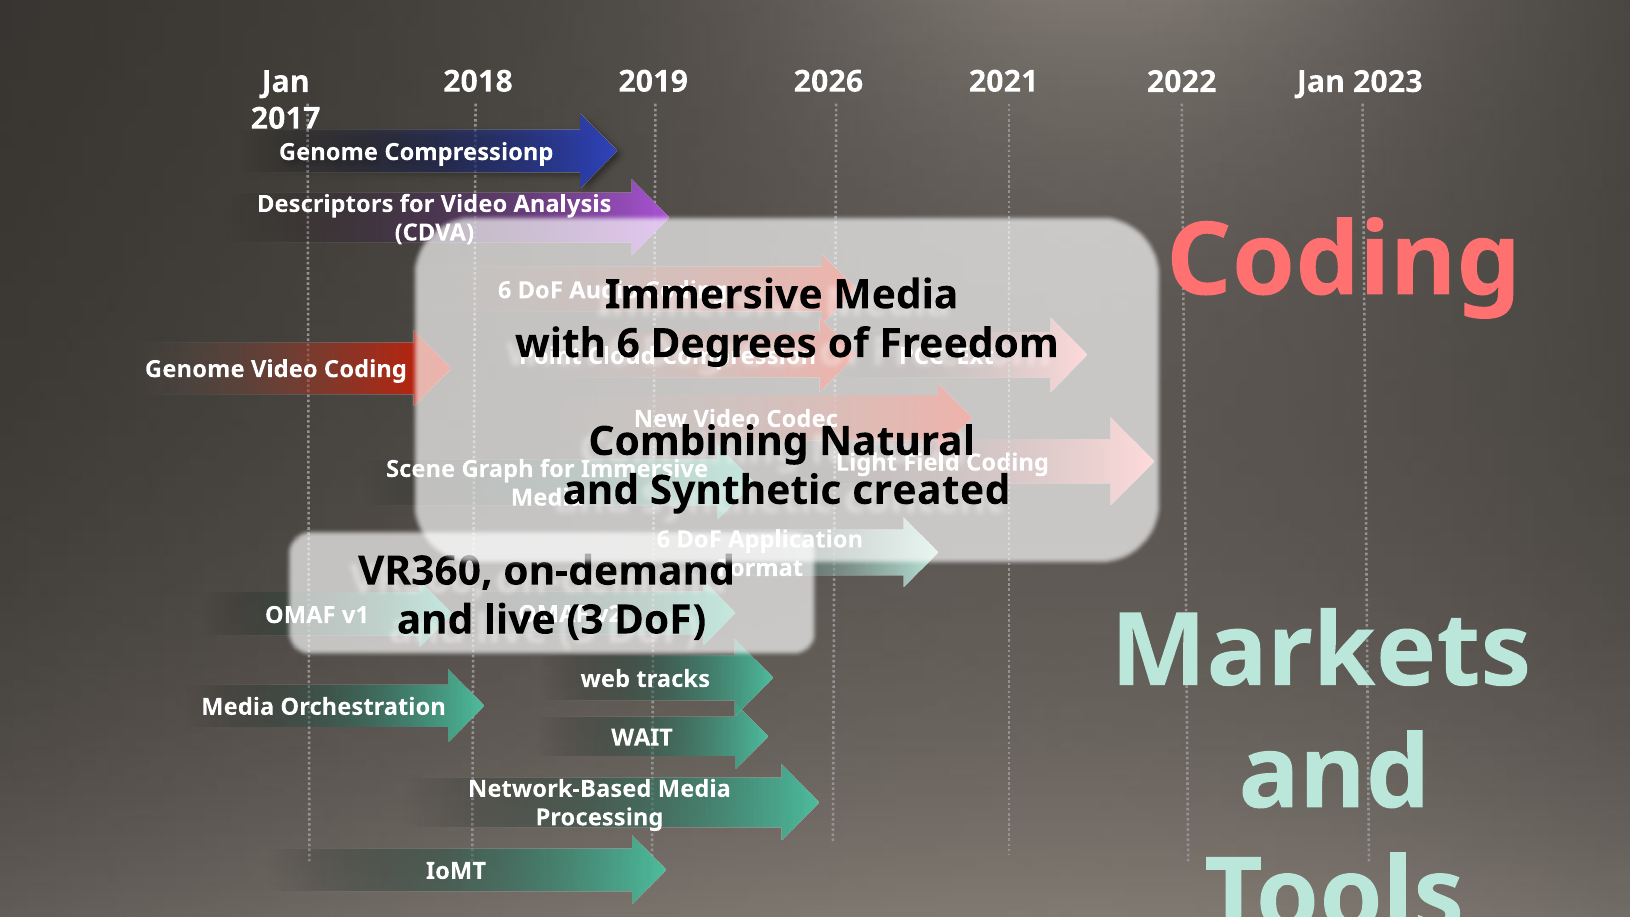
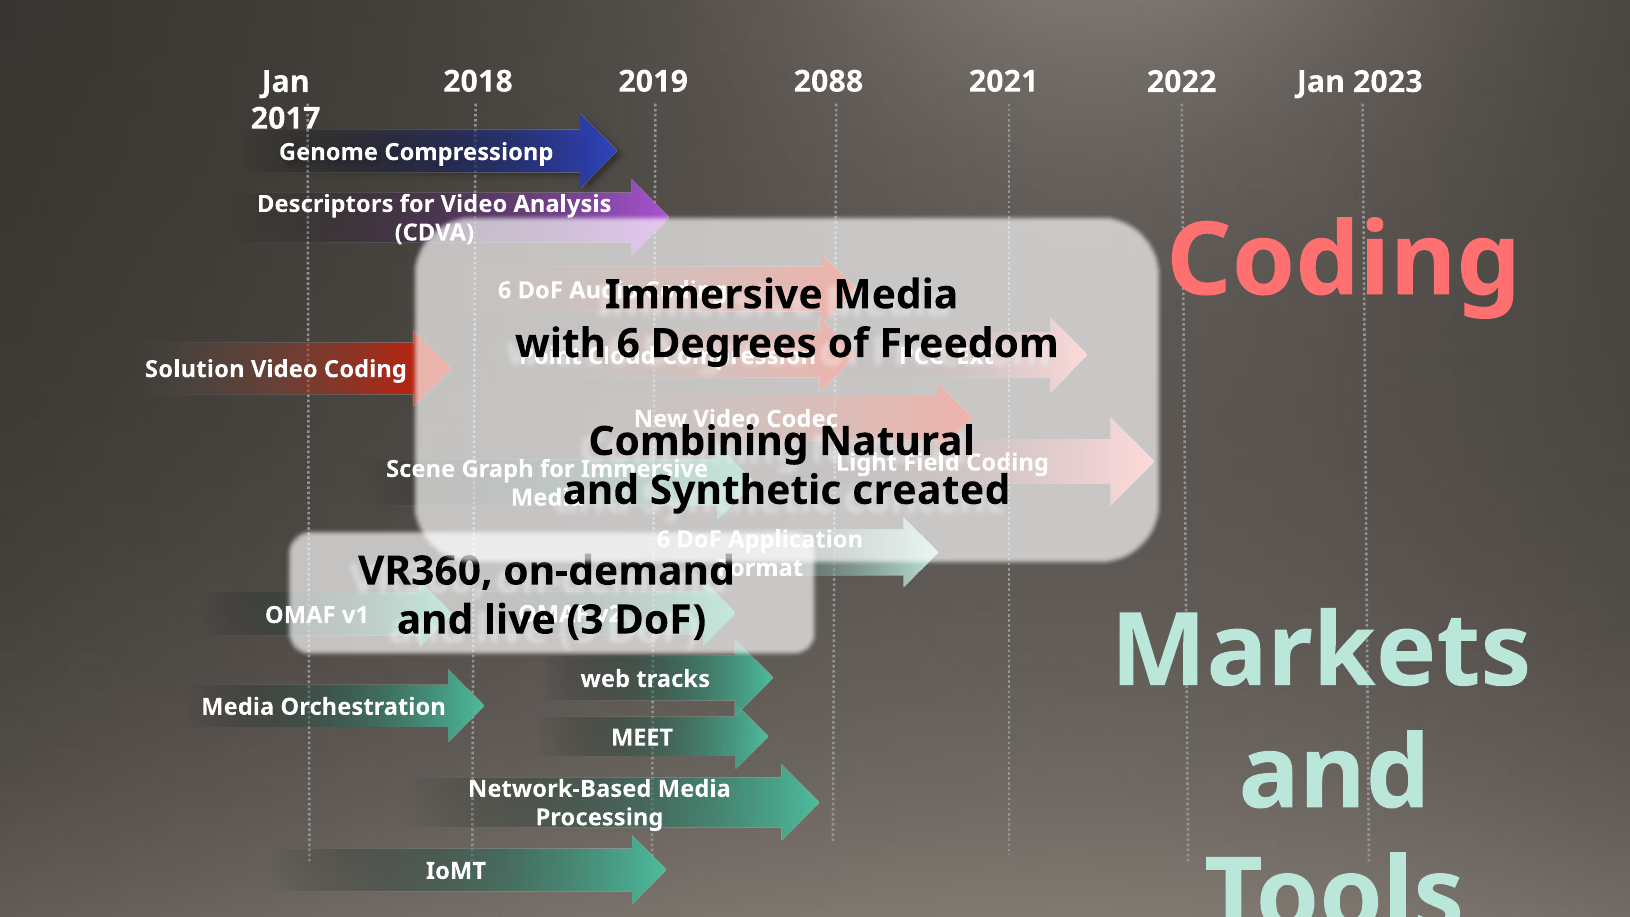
2026: 2026 -> 2088
Genome at (195, 369): Genome -> Solution
WAIT: WAIT -> MEET
